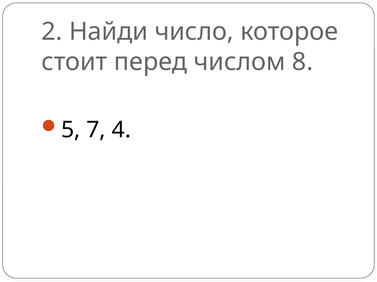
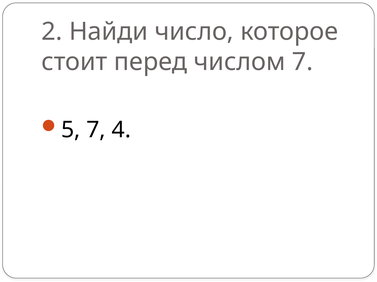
числом 8: 8 -> 7
